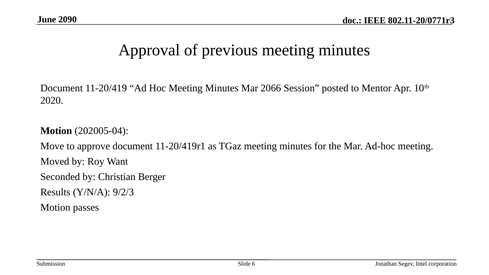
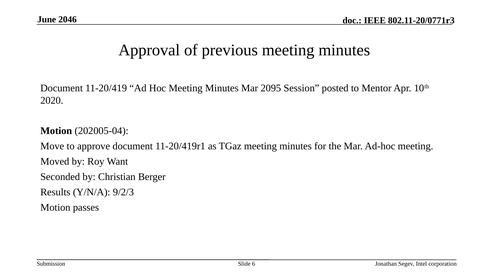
2090: 2090 -> 2046
2066: 2066 -> 2095
